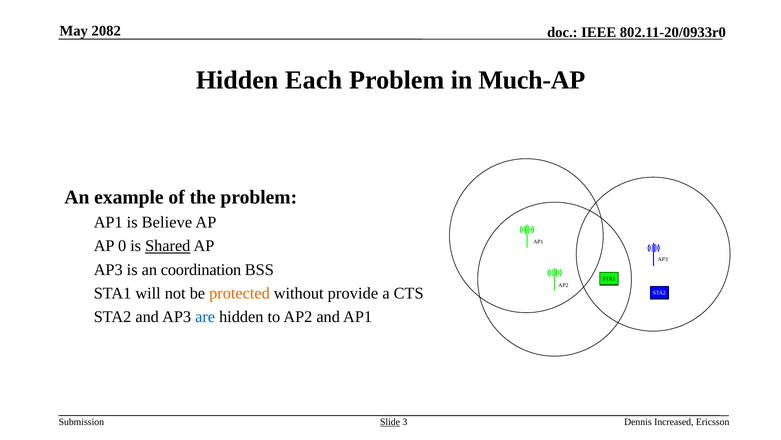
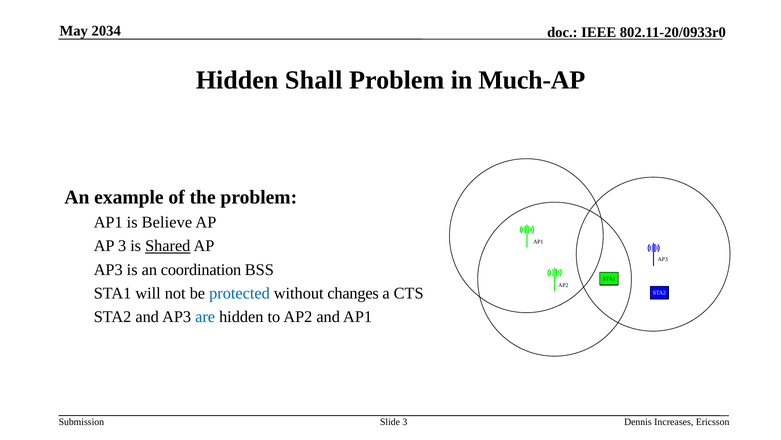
2082: 2082 -> 2034
Each: Each -> Shall
AP 0: 0 -> 3
protected colour: orange -> blue
provide: provide -> changes
Slide underline: present -> none
Increased: Increased -> Increases
